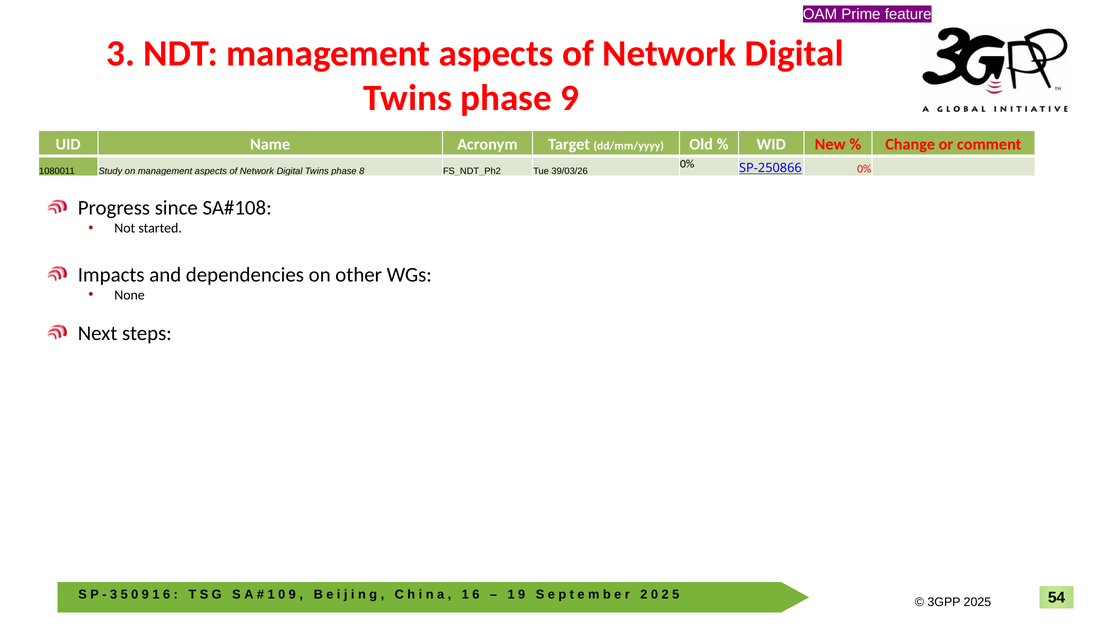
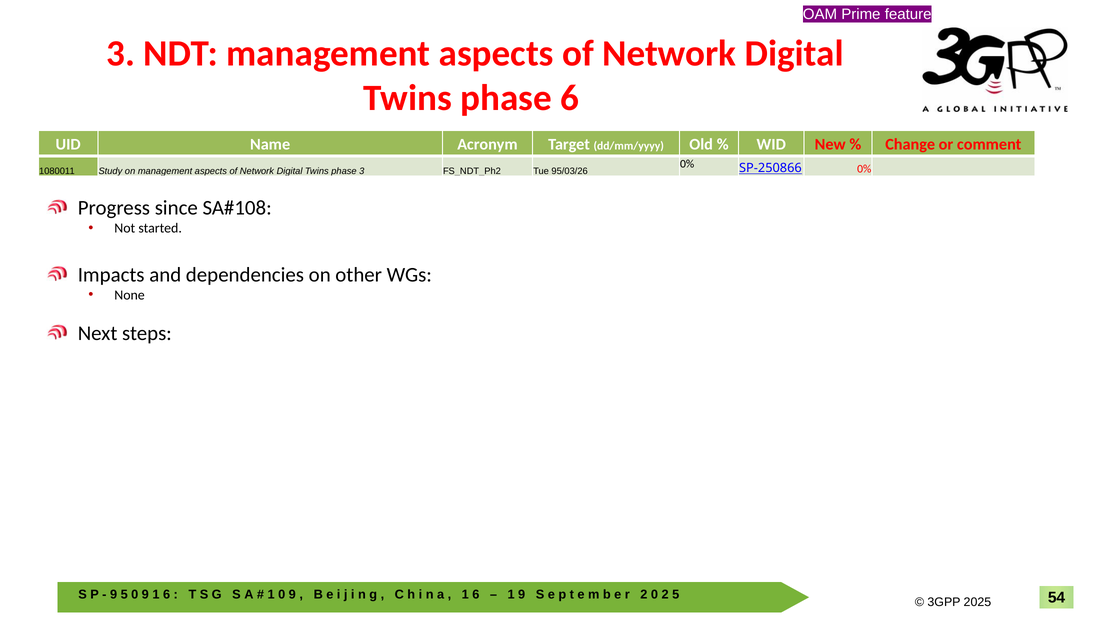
phase 9: 9 -> 6
phase 8: 8 -> 3
39/03/26: 39/03/26 -> 95/03/26
3 at (114, 595): 3 -> 9
